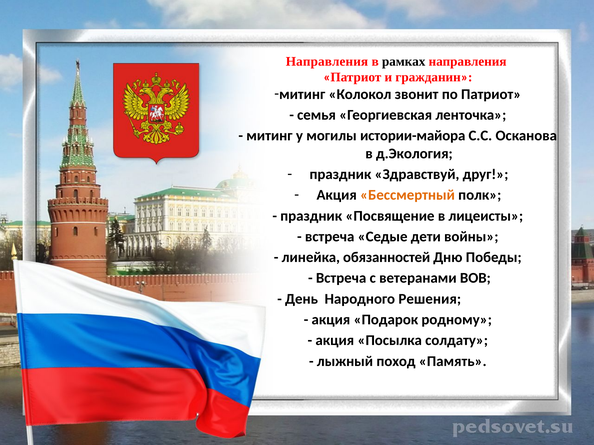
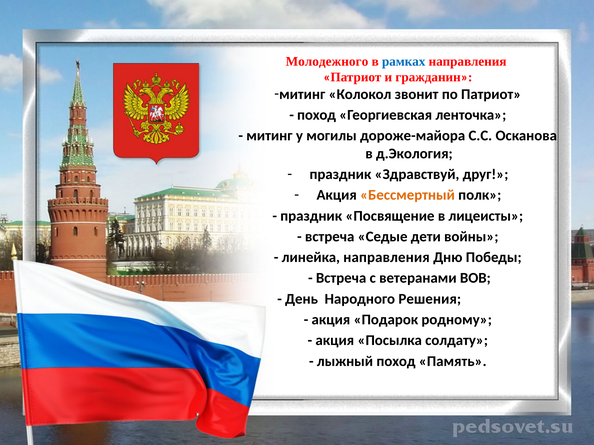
Направления at (327, 61): Направления -> Молодежного
рамках colour: black -> blue
семья at (317, 115): семья -> поход
истории-майора: истории-майора -> дороже-майора
линейка обязанностей: обязанностей -> направления
